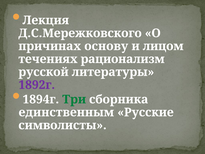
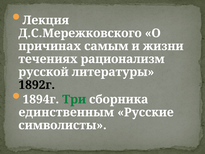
основу: основу -> самым
лицом: лицом -> жизни
1892г colour: purple -> black
